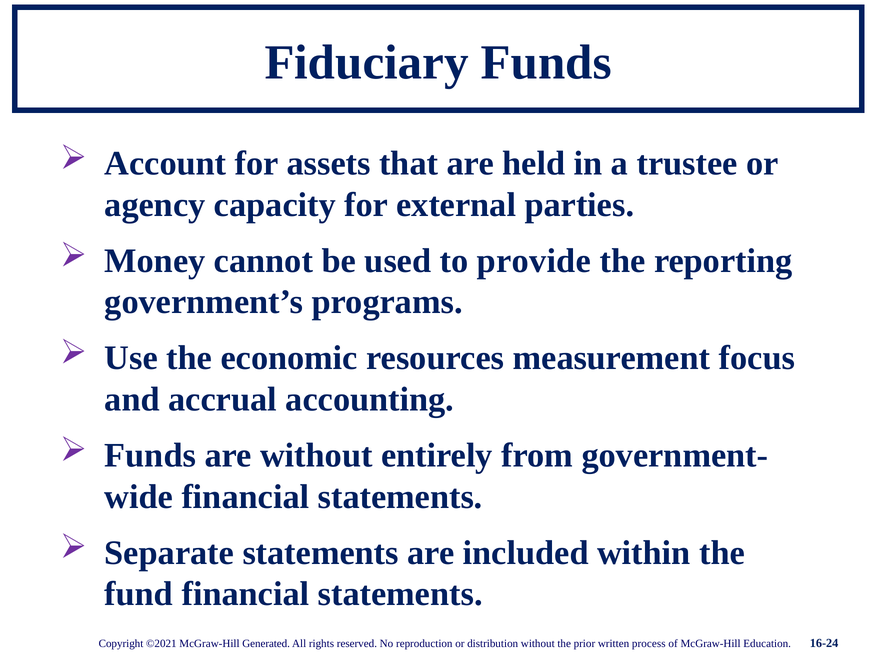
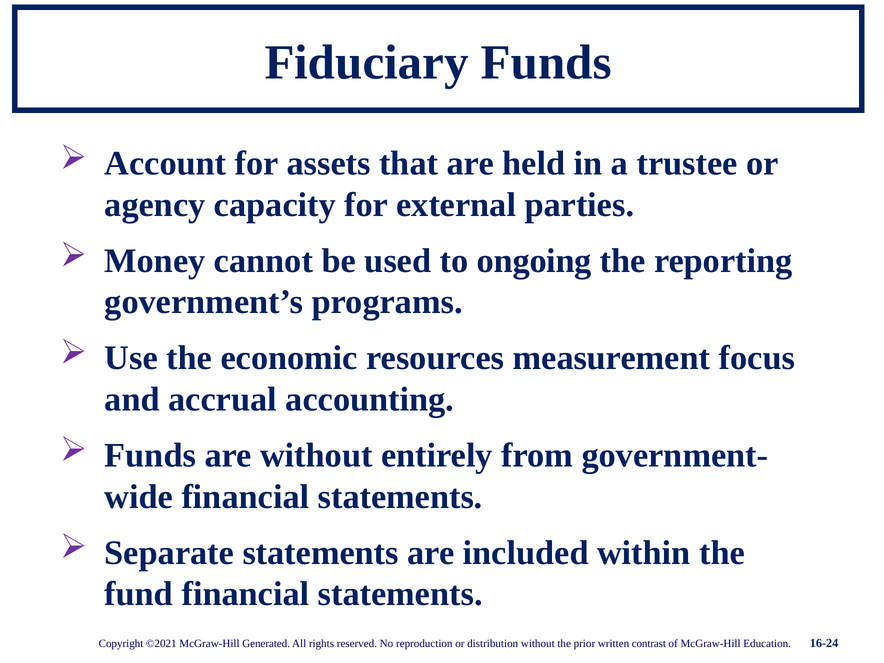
provide: provide -> ongoing
process: process -> contrast
